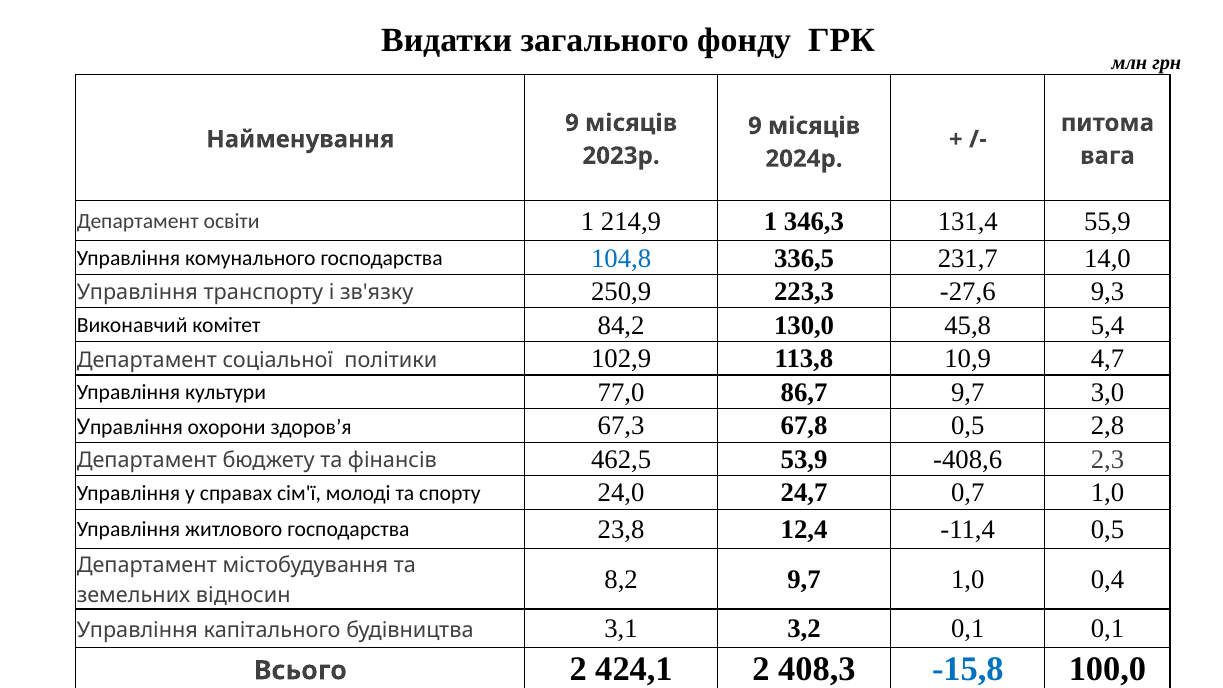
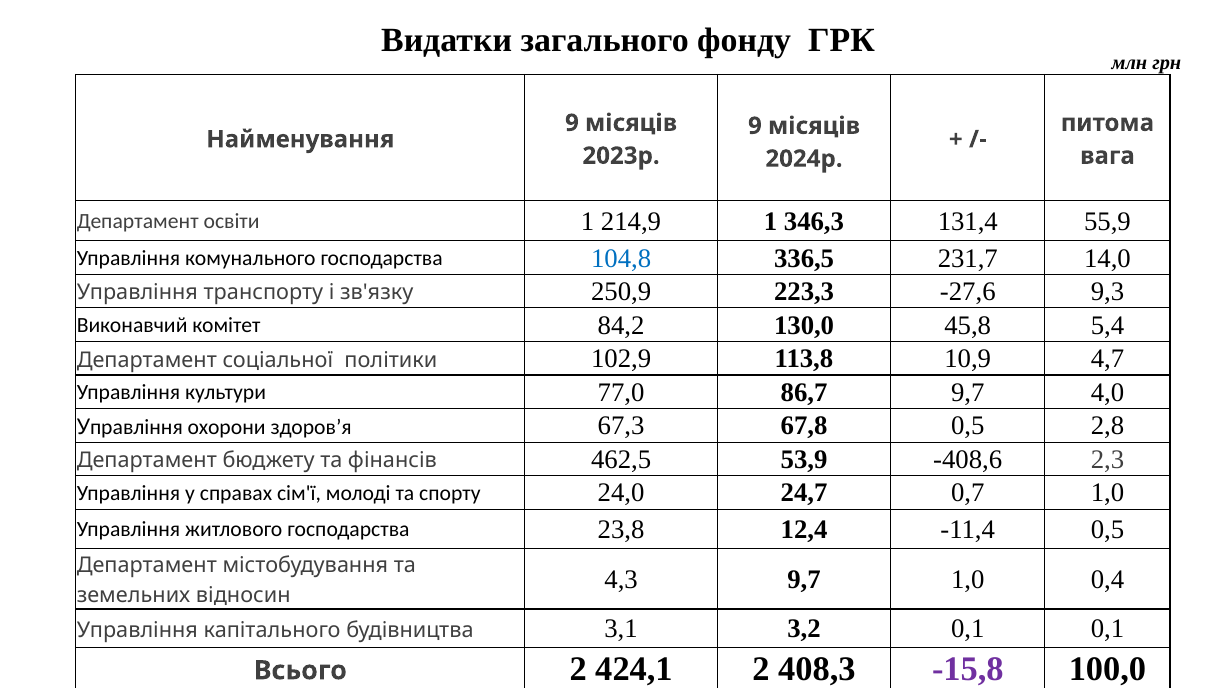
3,0: 3,0 -> 4,0
8,2: 8,2 -> 4,3
-15,8 colour: blue -> purple
